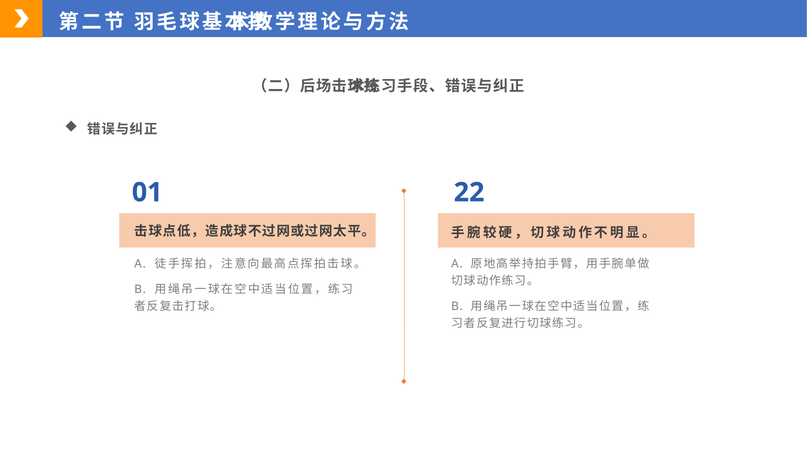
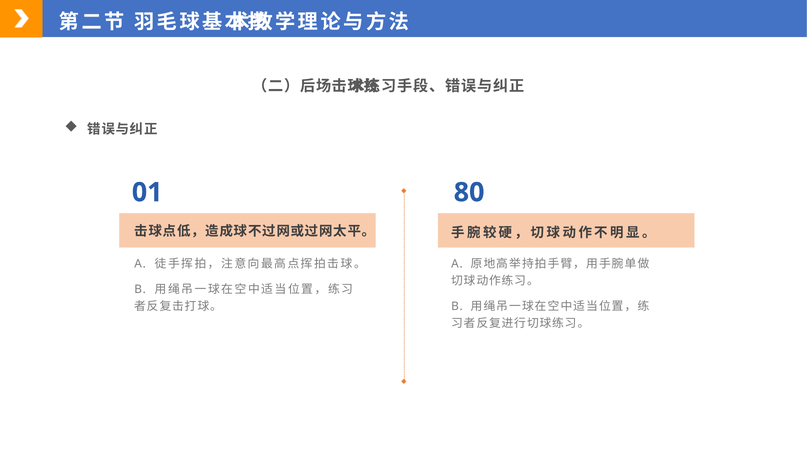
22: 22 -> 80
